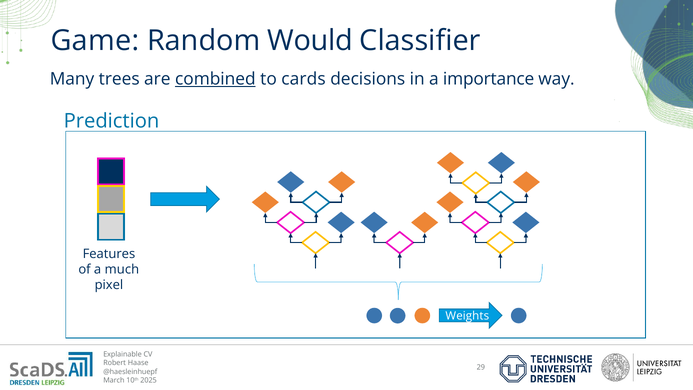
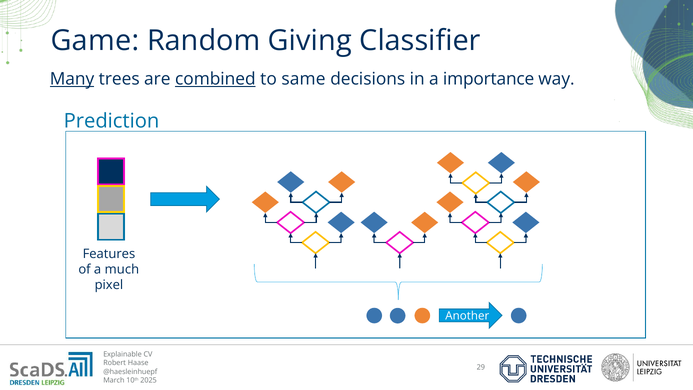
Would: Would -> Giving
Many underline: none -> present
cards: cards -> same
Weights: Weights -> Another
